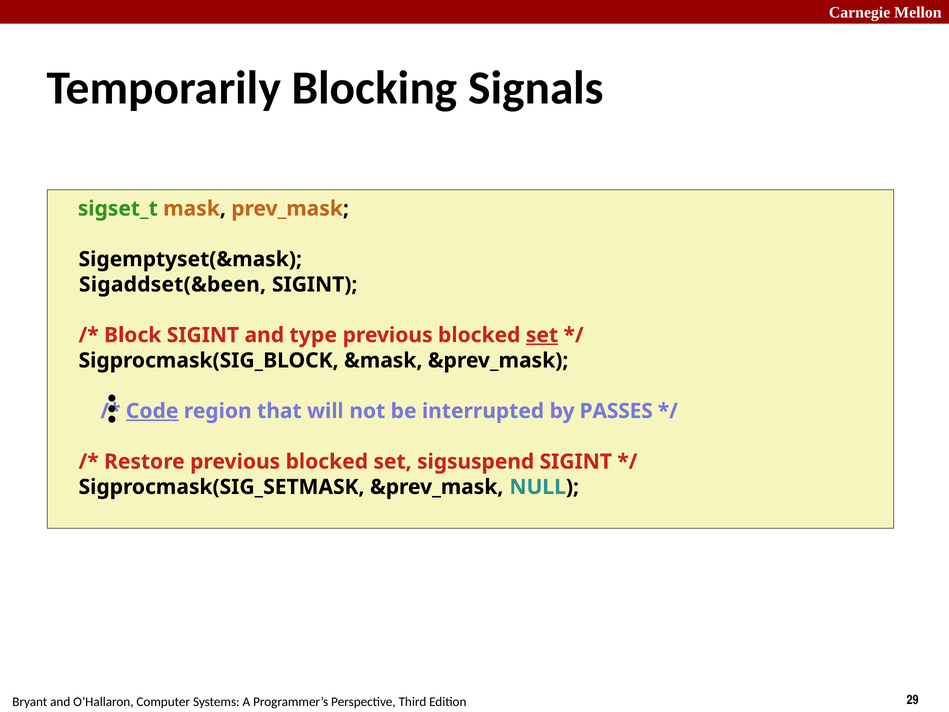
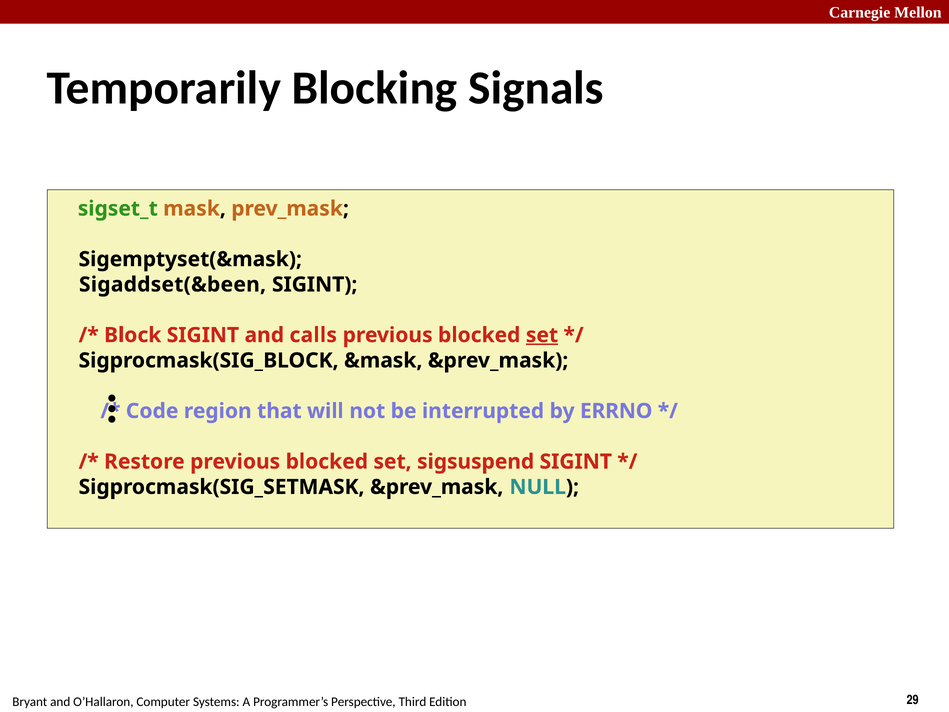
type: type -> calls
Code underline: present -> none
PASSES: PASSES -> ERRNO
